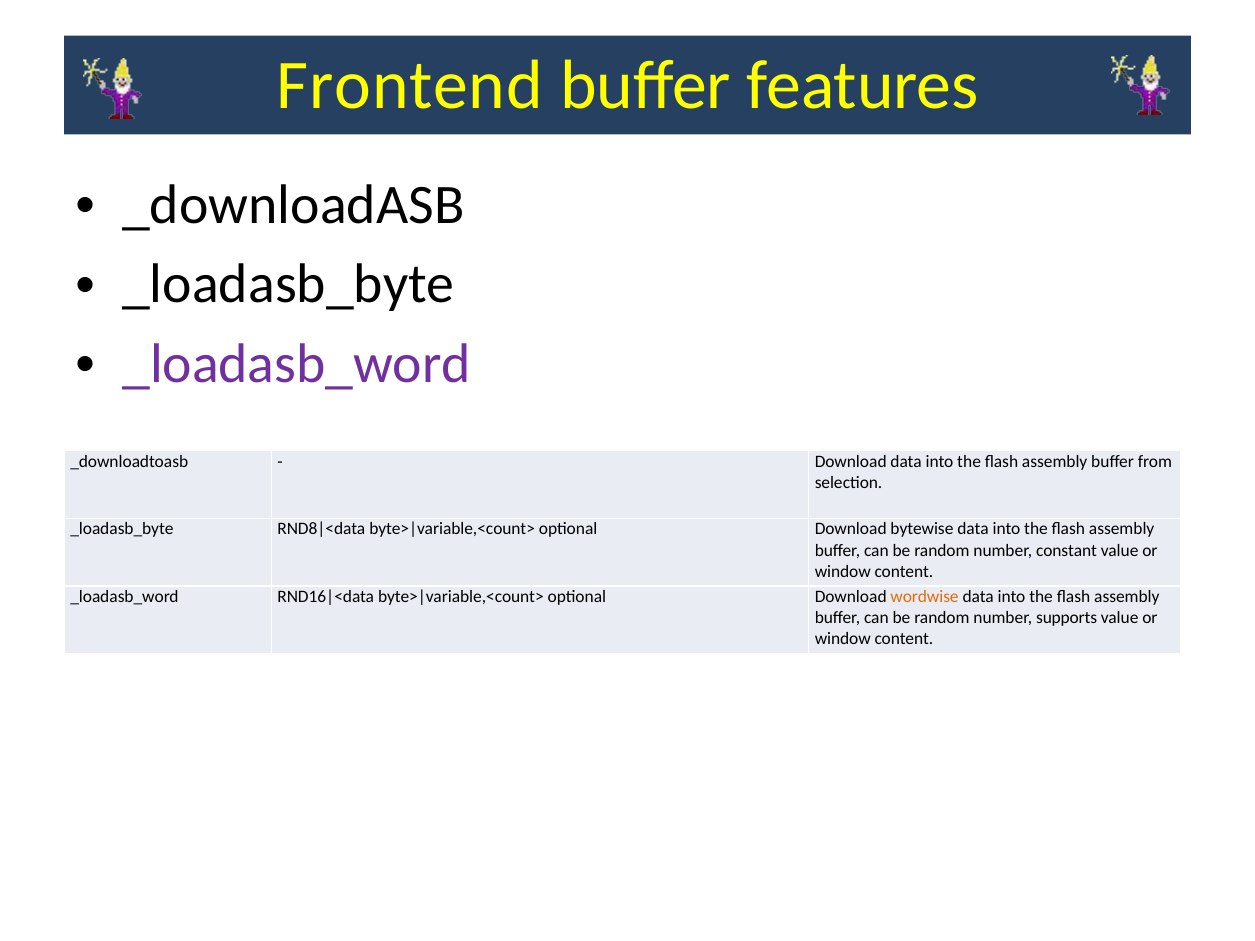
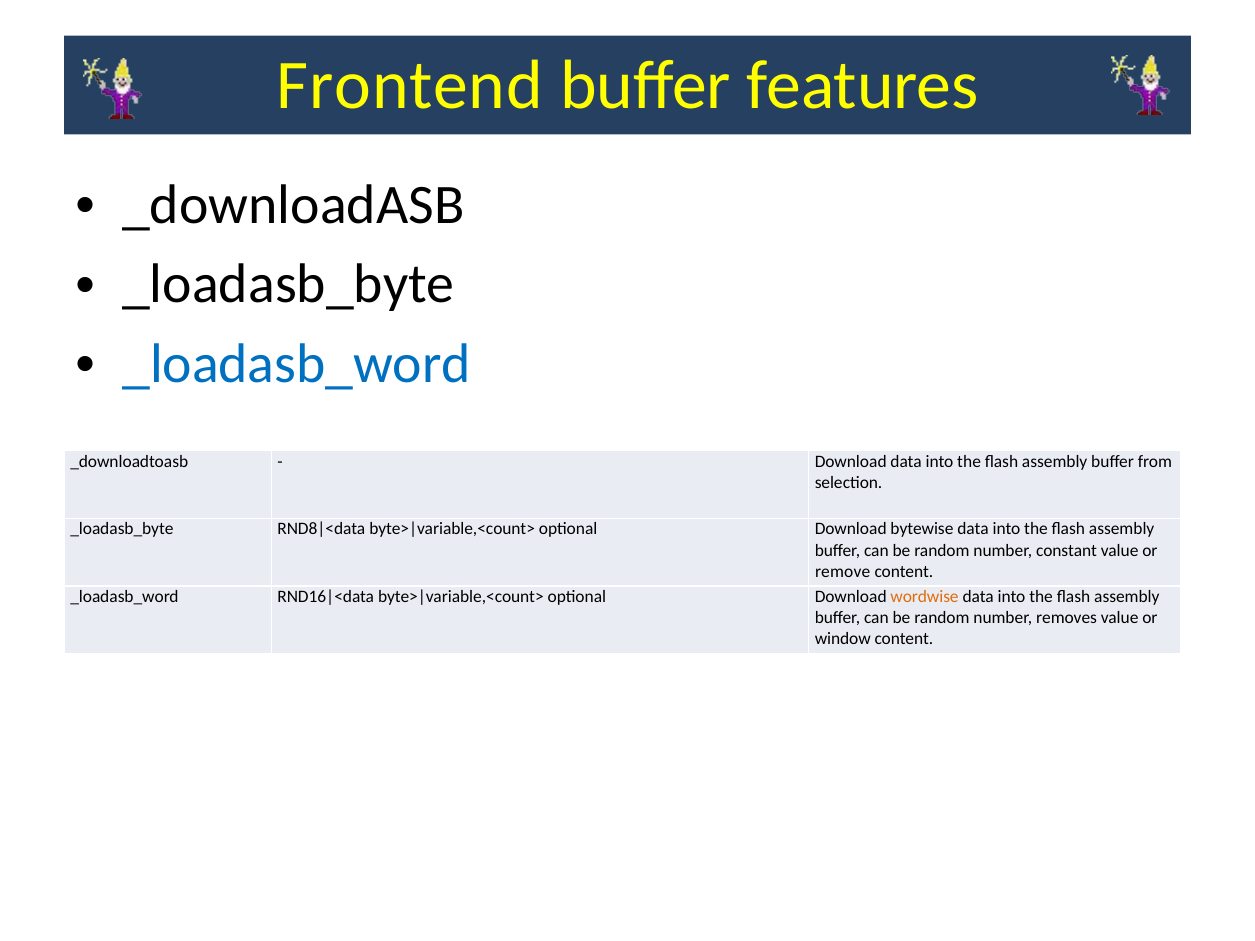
_loadasb_word at (297, 364) colour: purple -> blue
window at (843, 572): window -> remove
supports: supports -> removes
